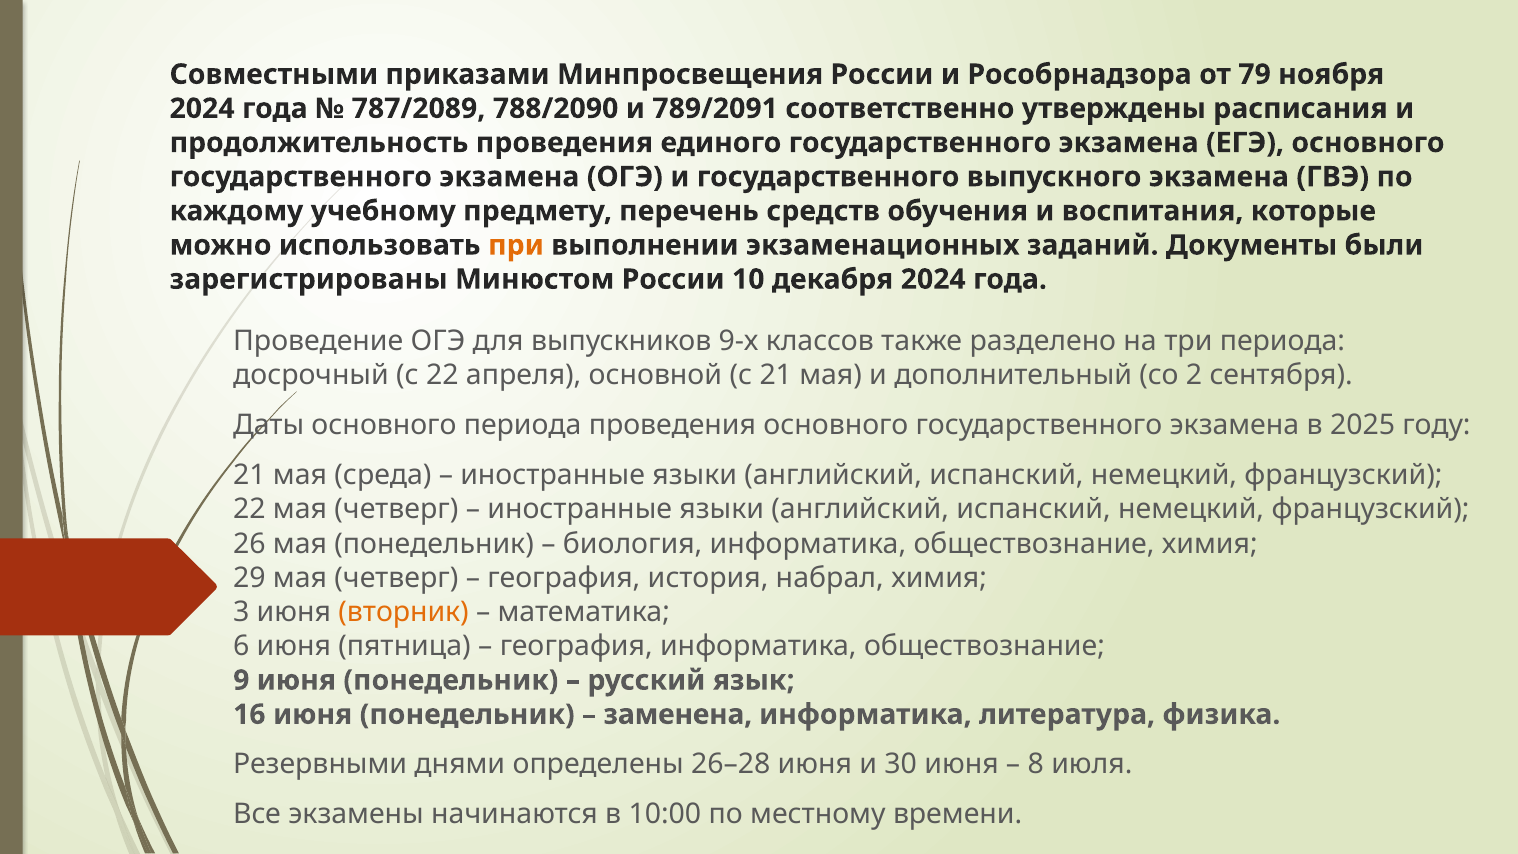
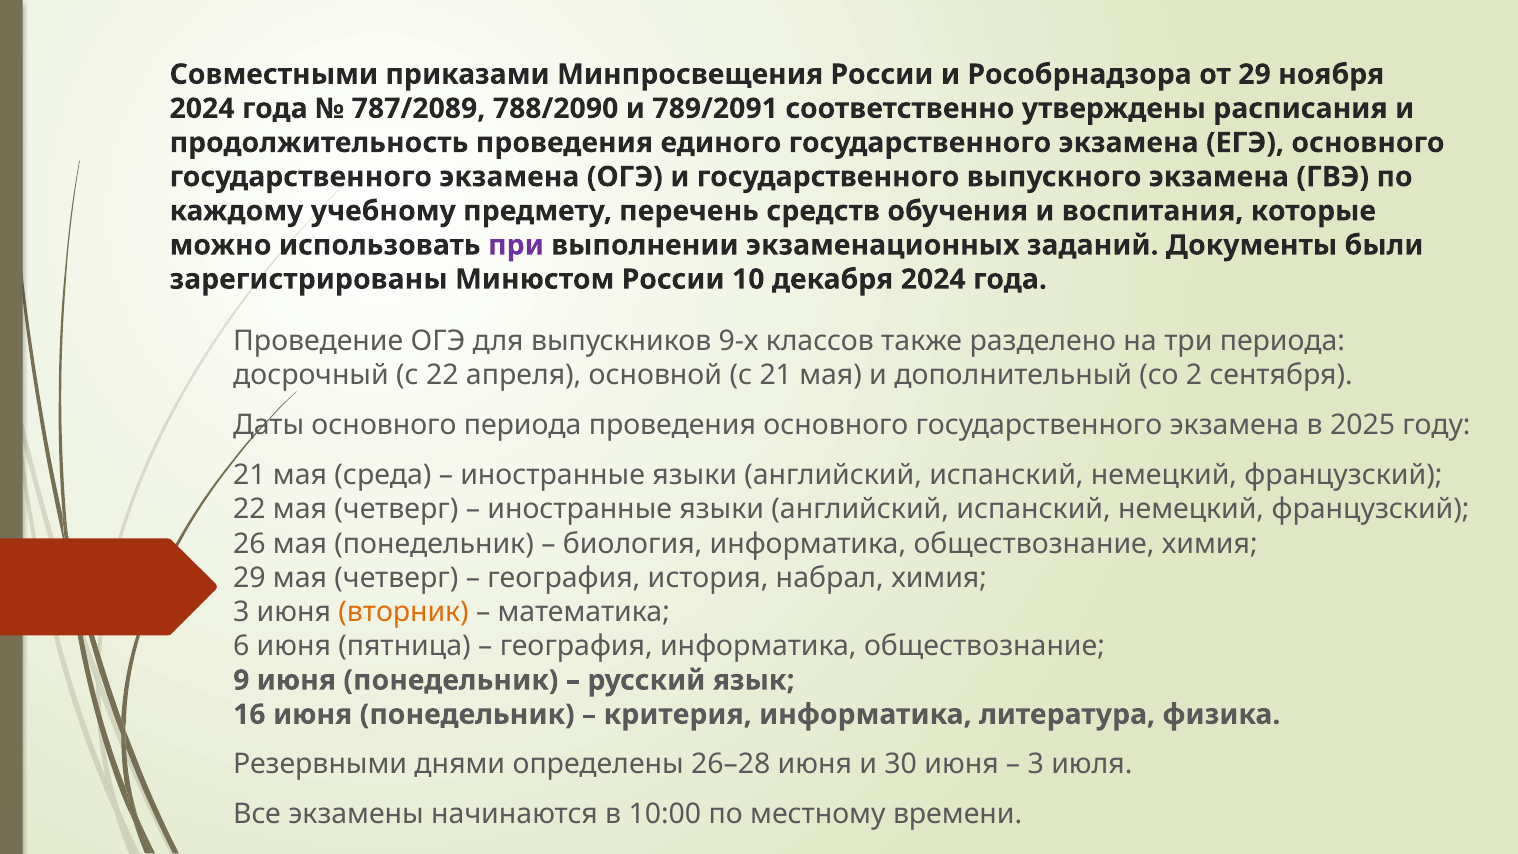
от 79: 79 -> 29
при colour: orange -> purple
заменена: заменена -> критерия
8 at (1036, 764): 8 -> 3
